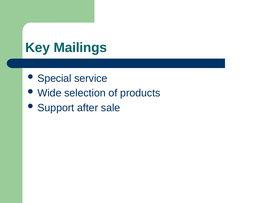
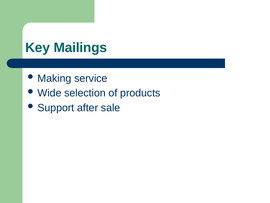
Special: Special -> Making
